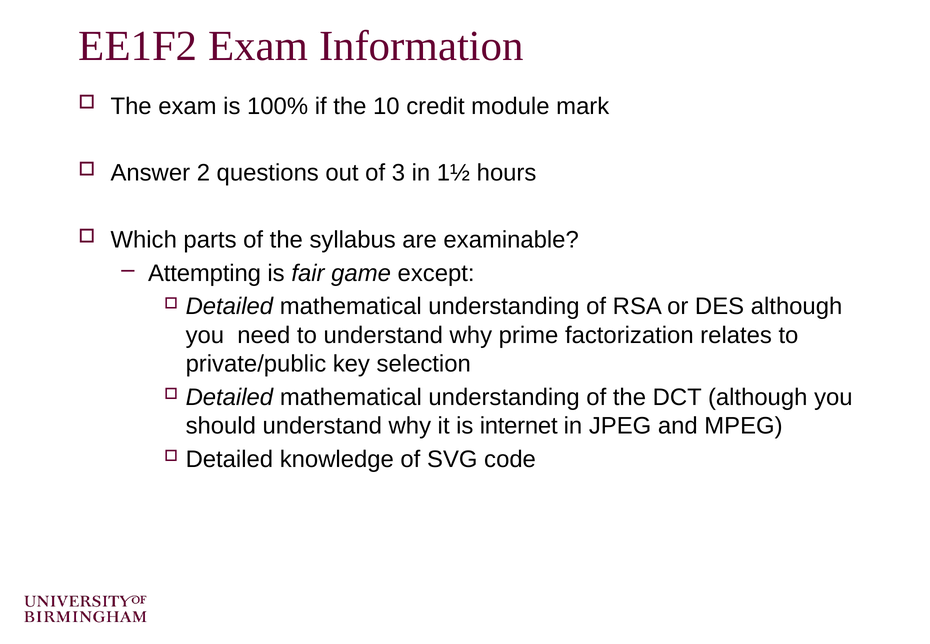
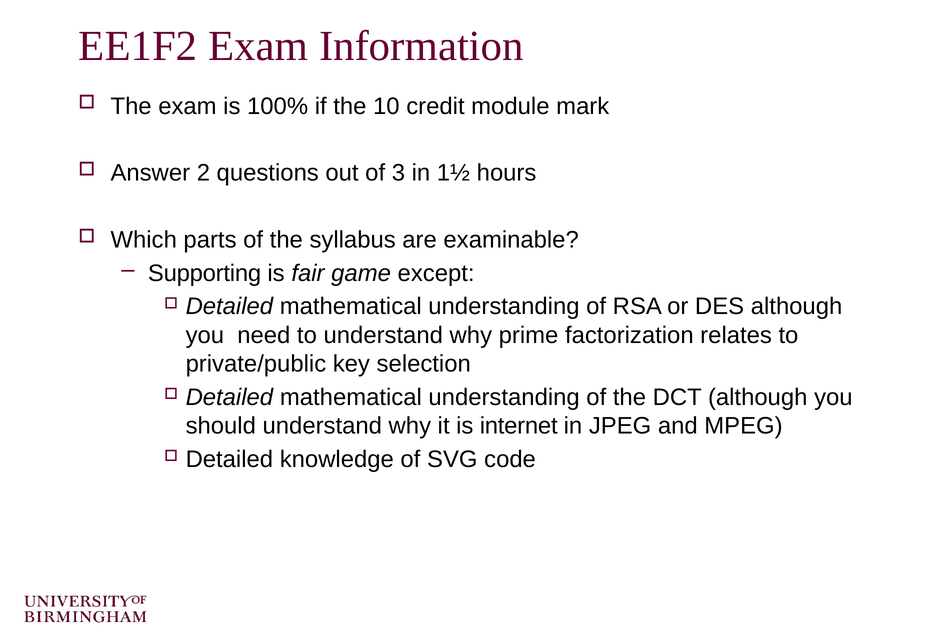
Attempting: Attempting -> Supporting
